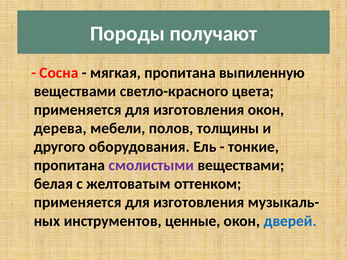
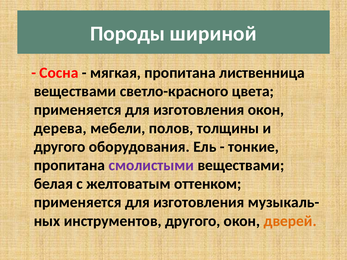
получают: получают -> шириной
выпиленную: выпиленную -> лиственница
инструментов ценные: ценные -> другого
дверей colour: blue -> orange
